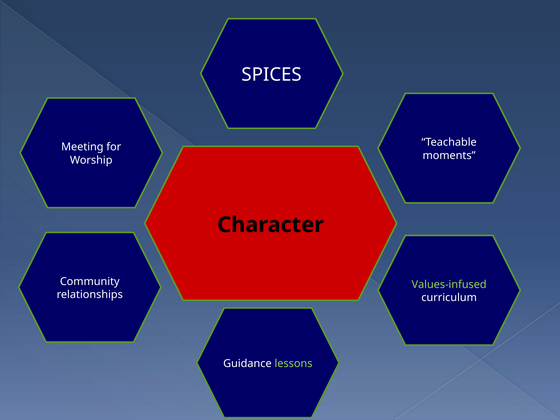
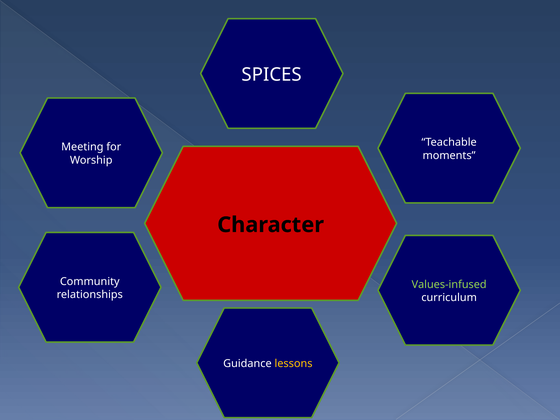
lessons colour: light green -> yellow
